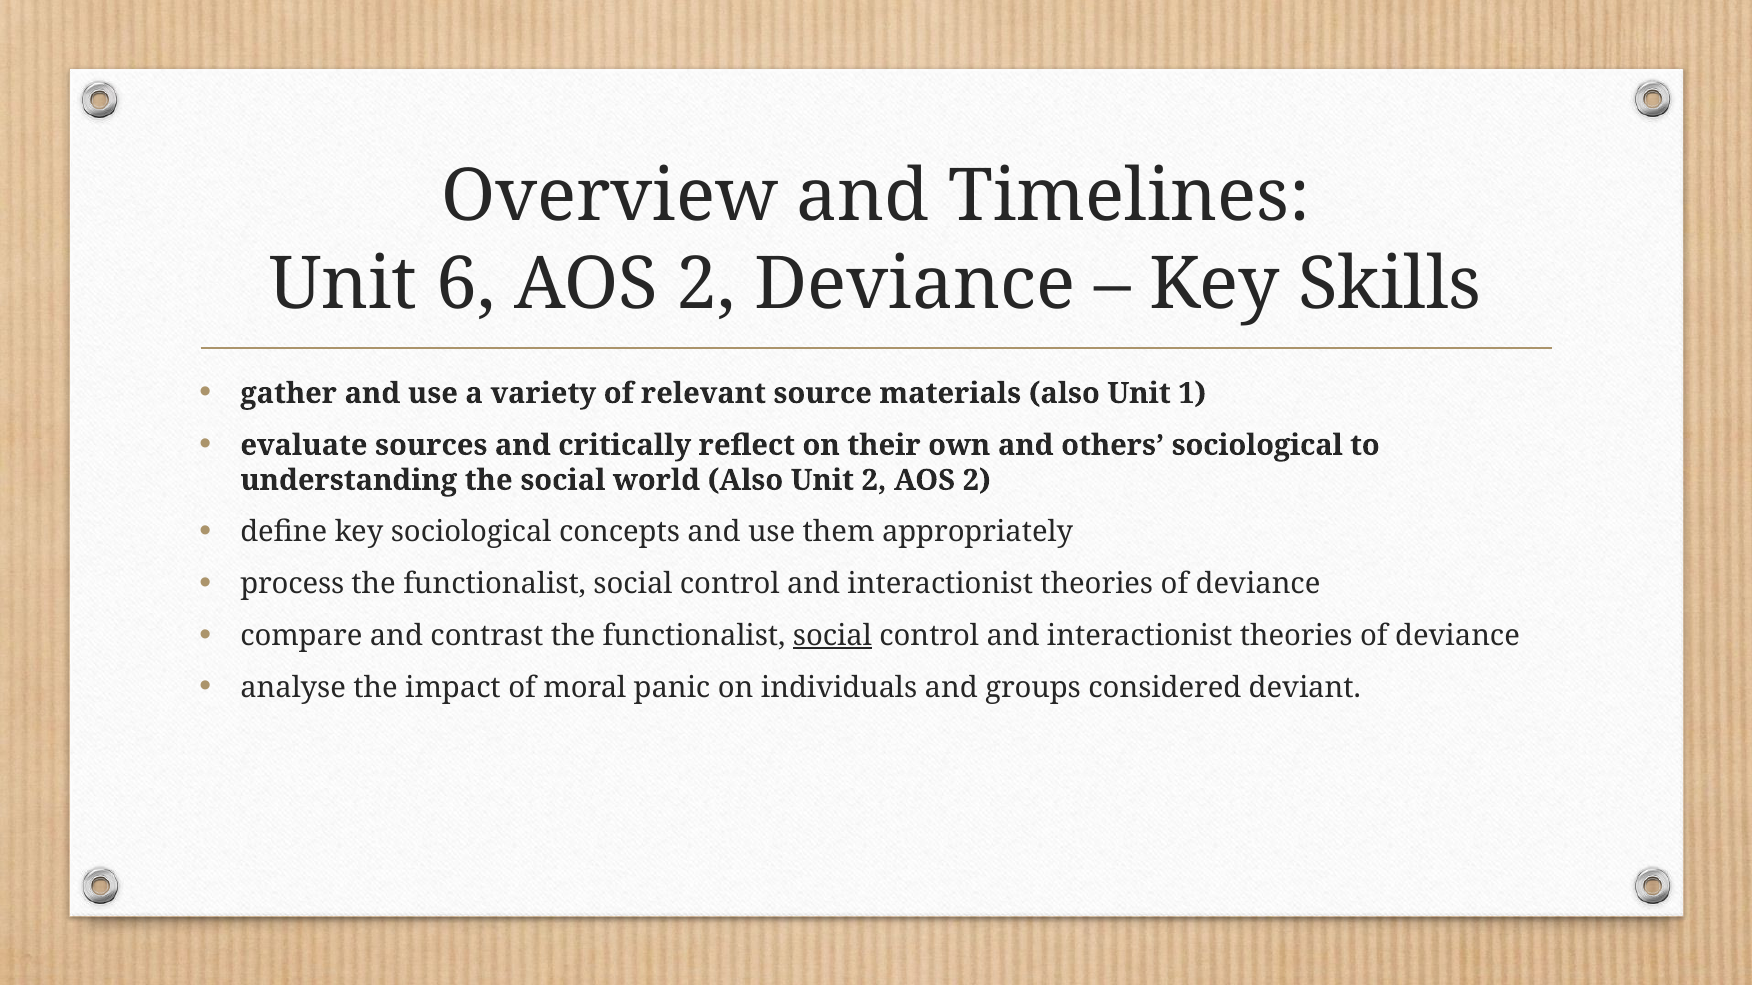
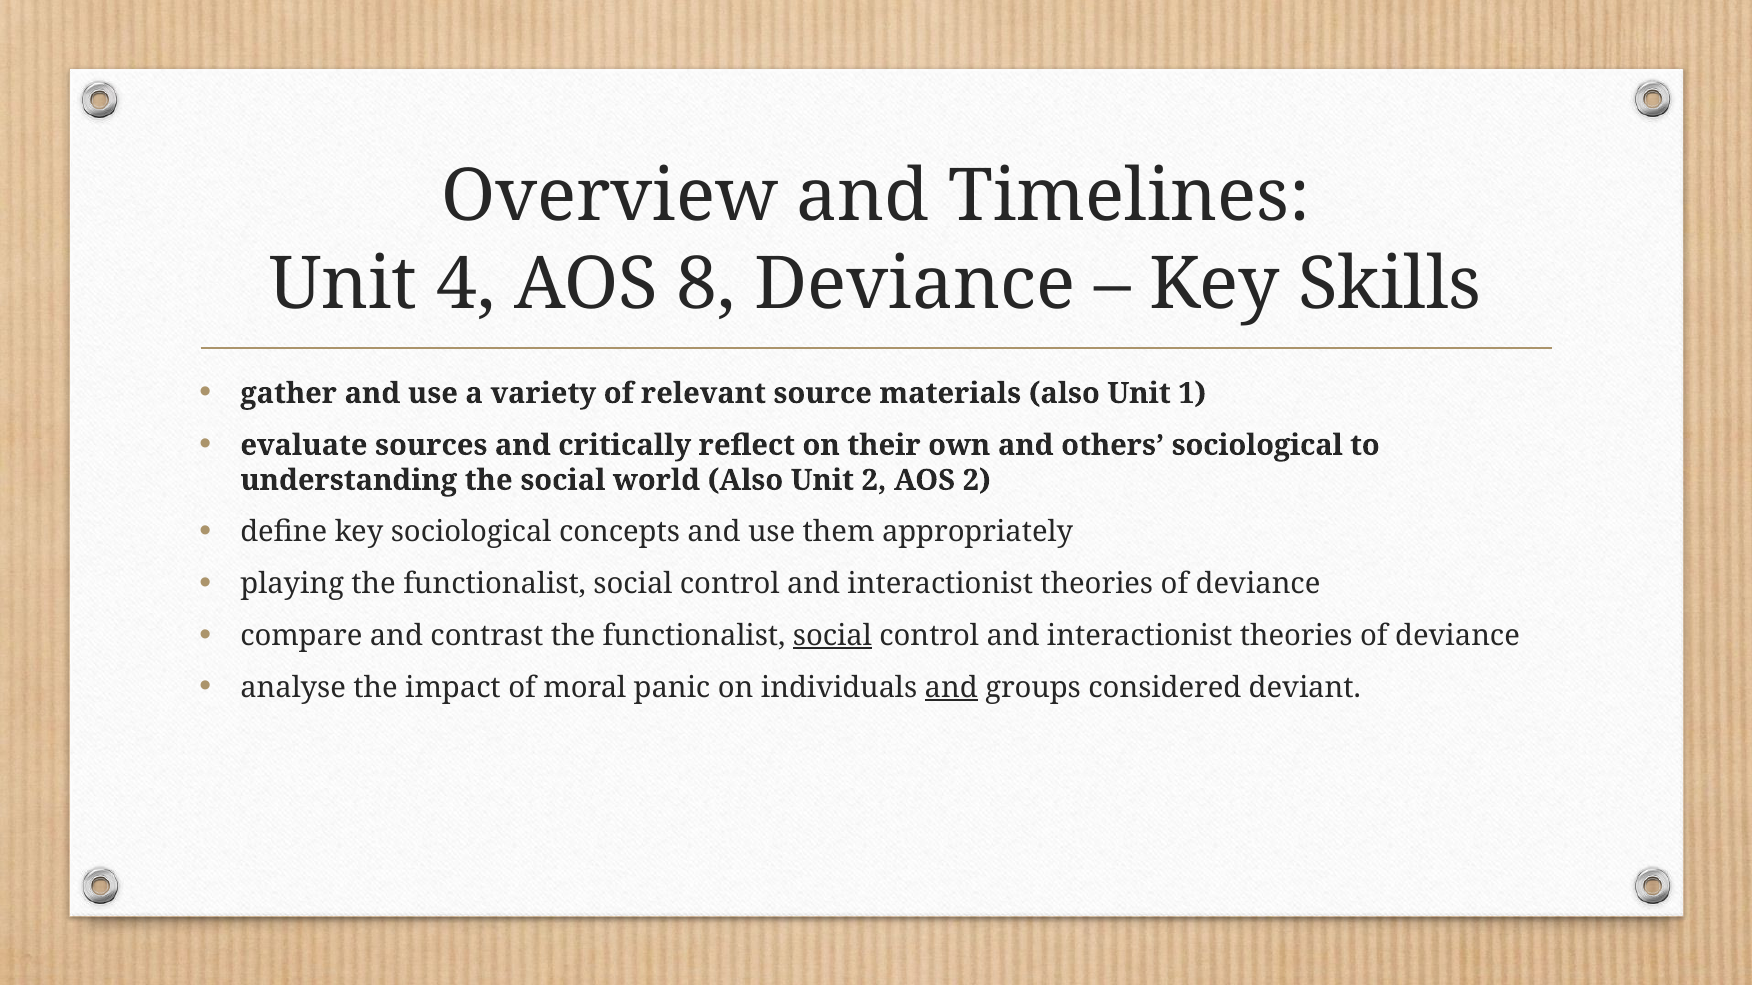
6: 6 -> 4
2 at (706, 284): 2 -> 8
process: process -> playing
and at (951, 688) underline: none -> present
